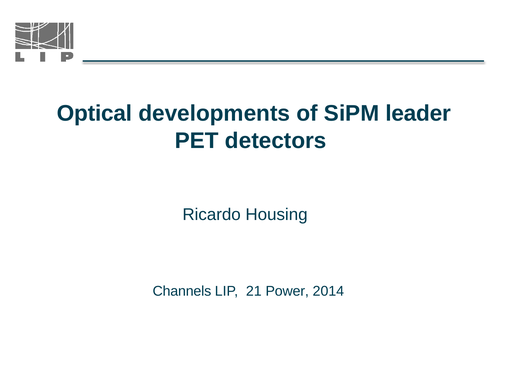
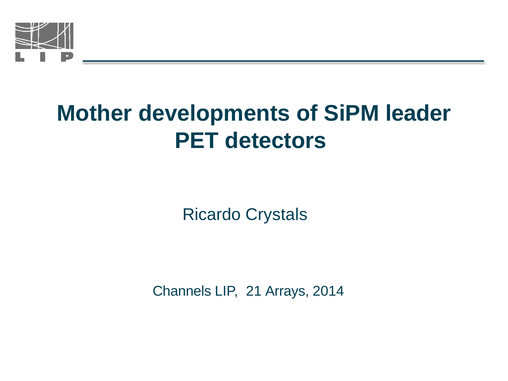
Optical: Optical -> Mother
Housing: Housing -> Crystals
Power: Power -> Arrays
